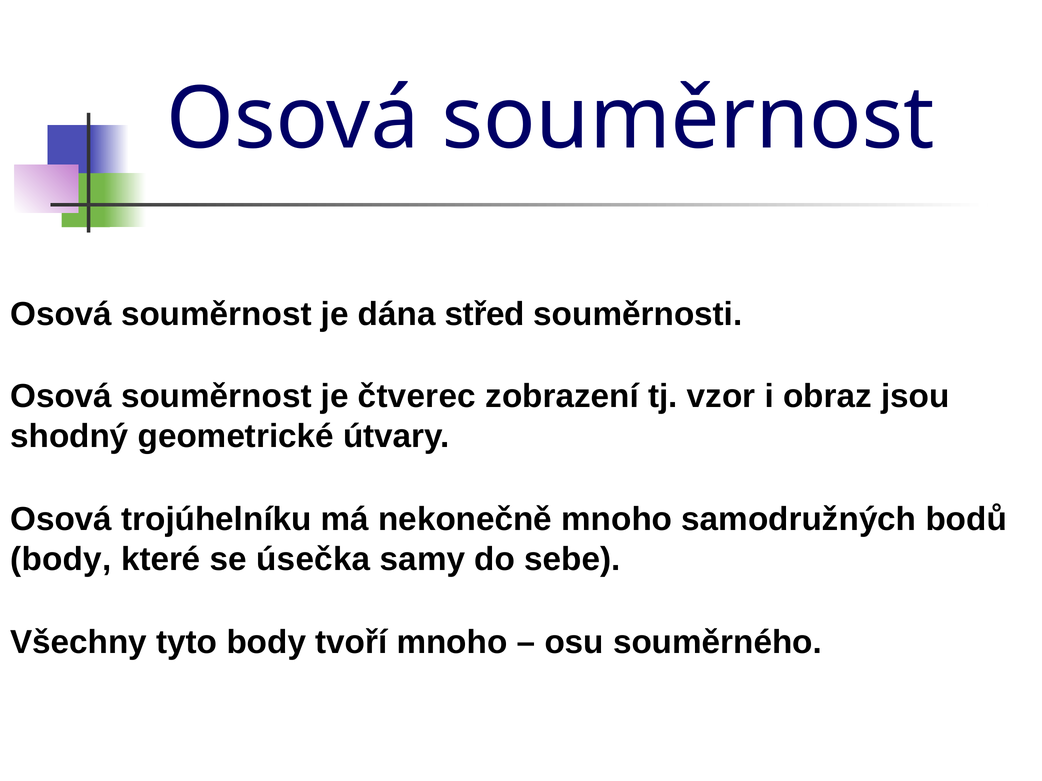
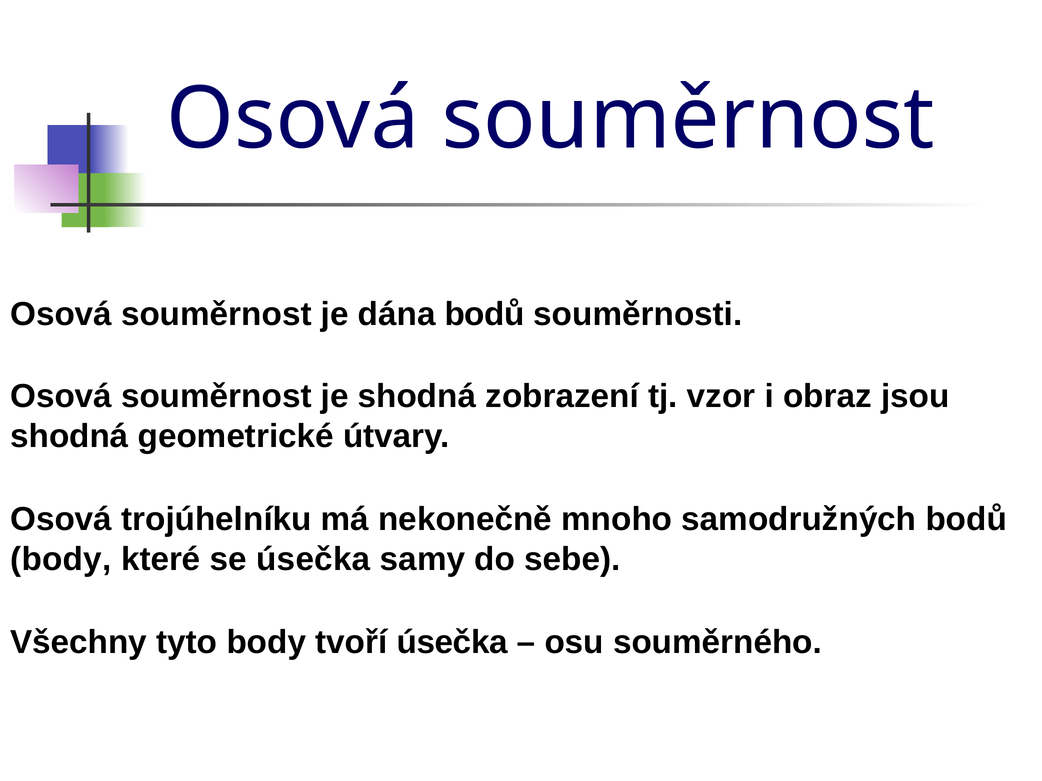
dána střed: střed -> bodů
je čtverec: čtverec -> shodná
shodný at (69, 437): shodný -> shodná
tvoří mnoho: mnoho -> úsečka
